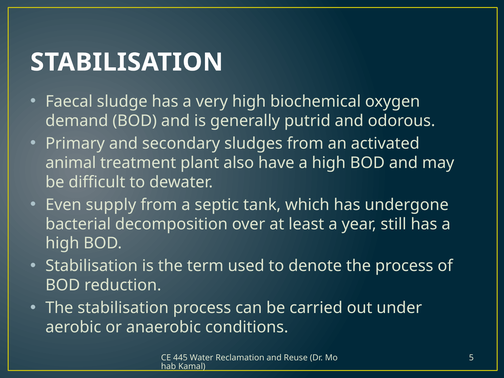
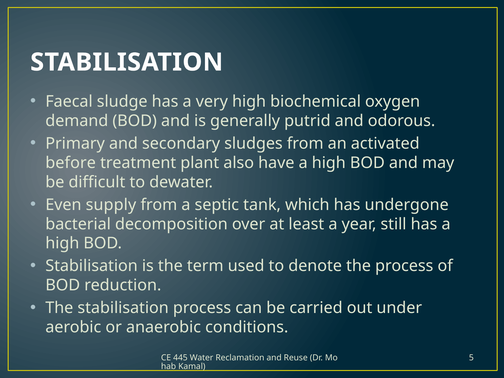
animal: animal -> before
